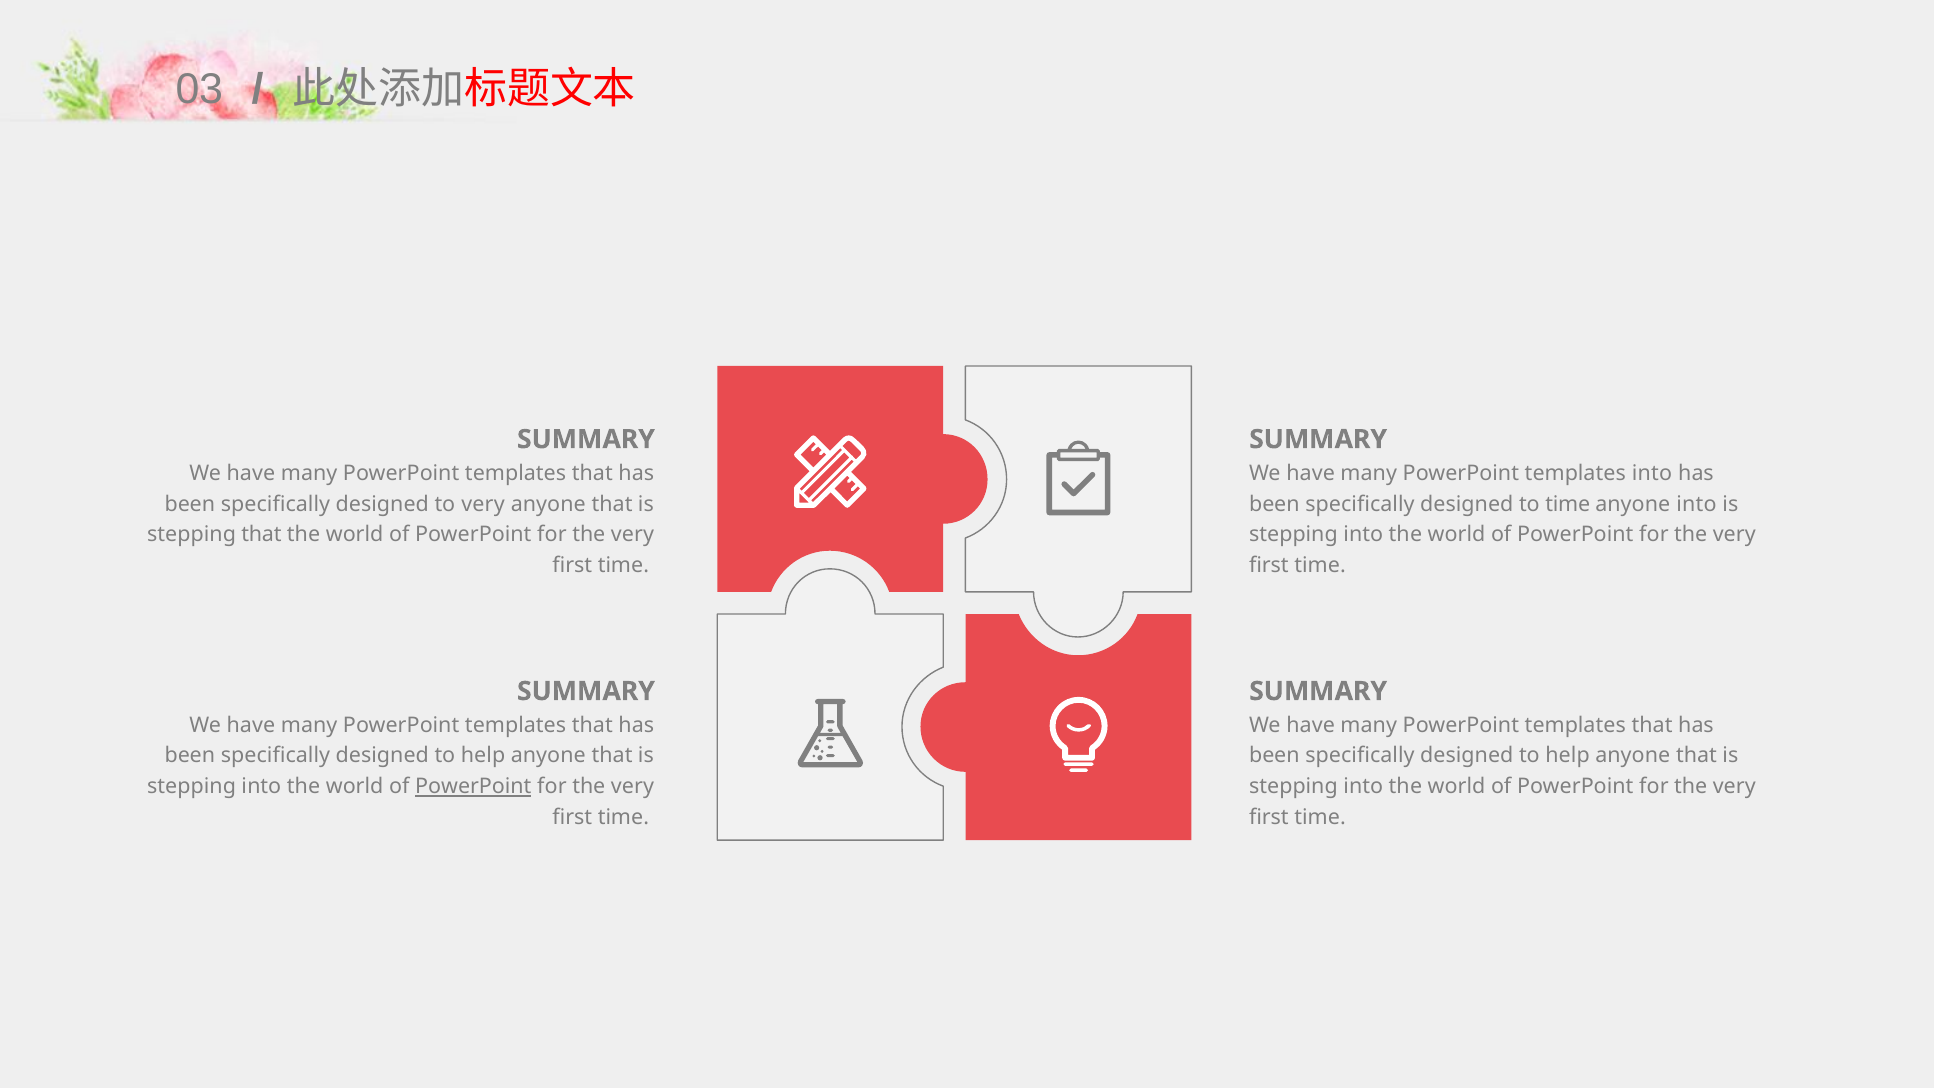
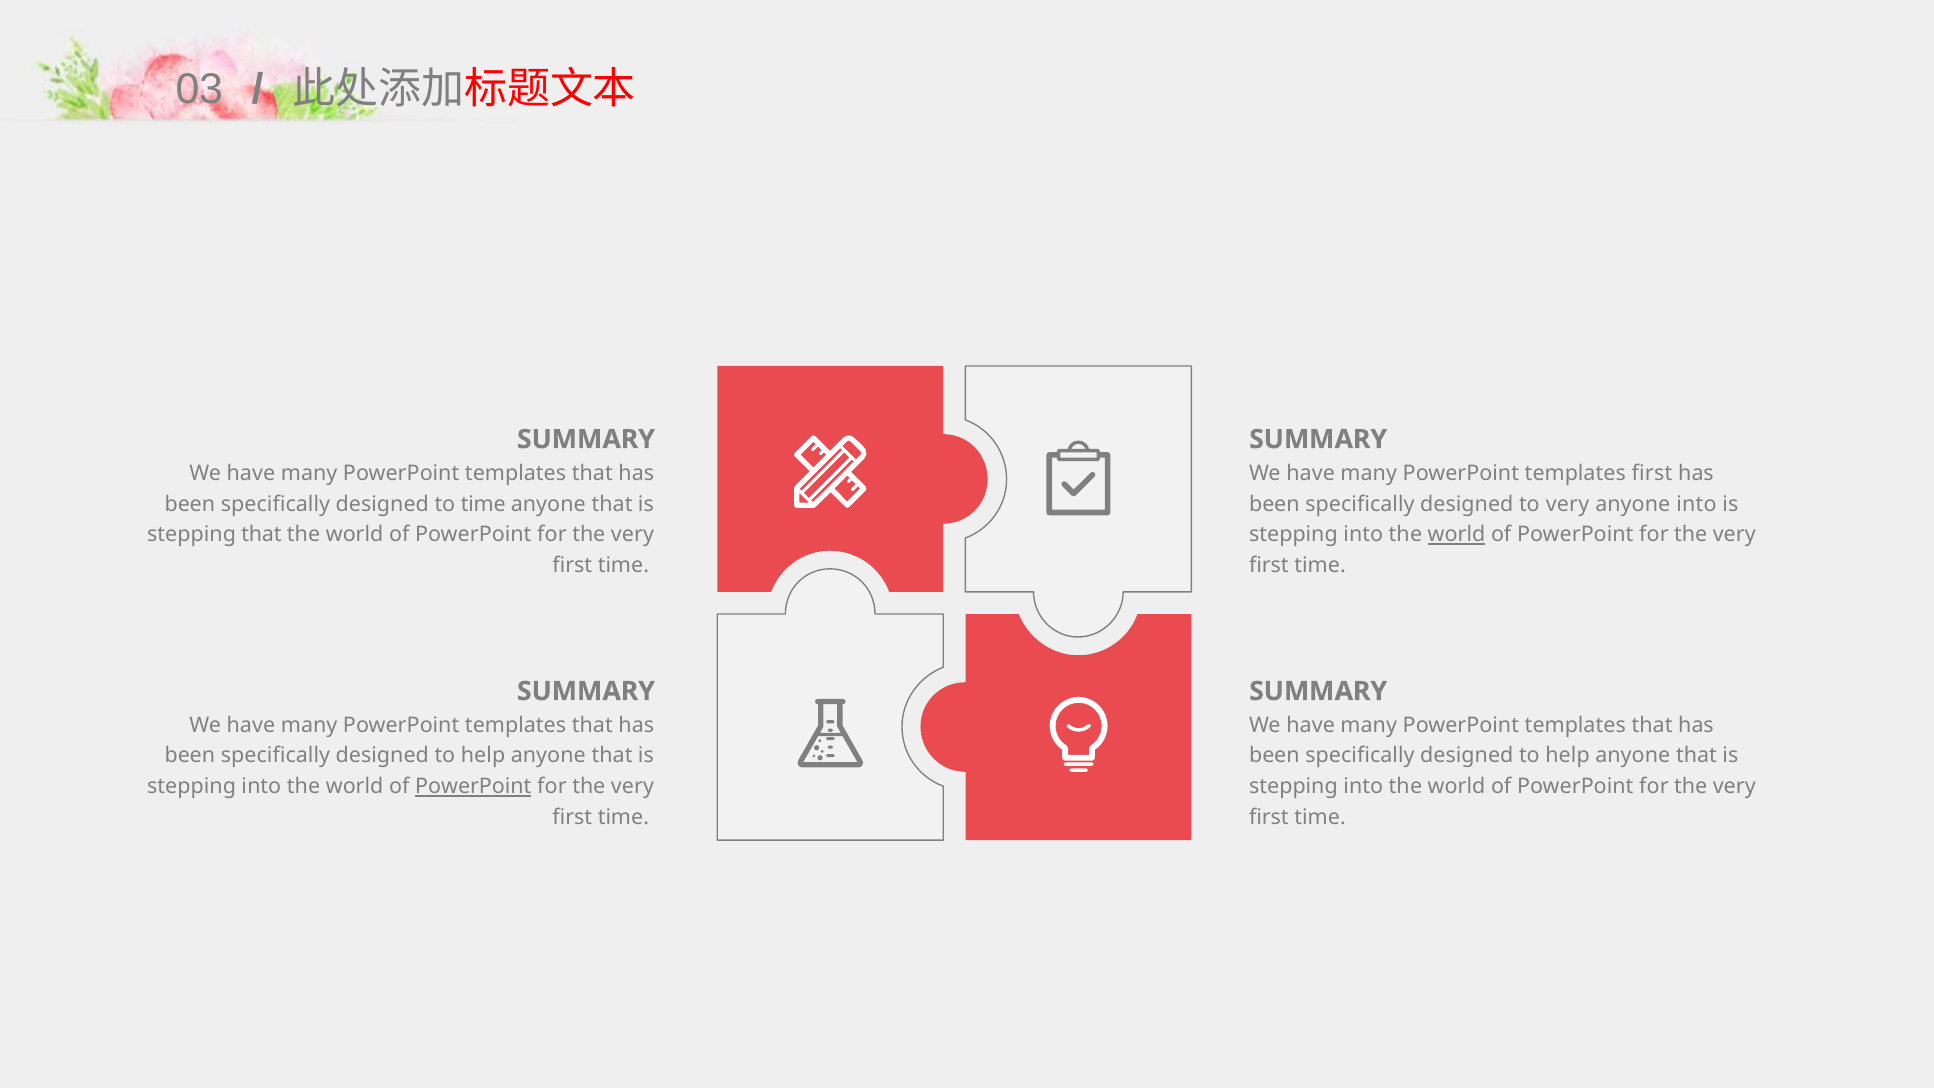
templates into: into -> first
to very: very -> time
to time: time -> very
world at (1457, 535) underline: none -> present
